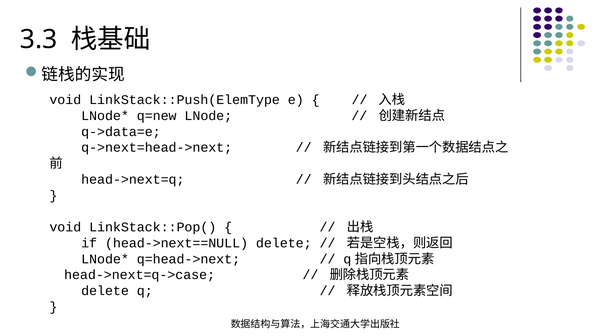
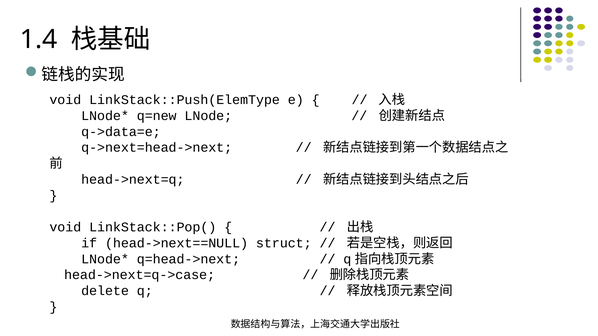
3.3: 3.3 -> 1.4
head->next==NULL delete: delete -> struct
